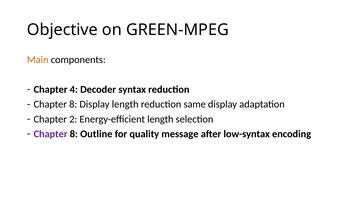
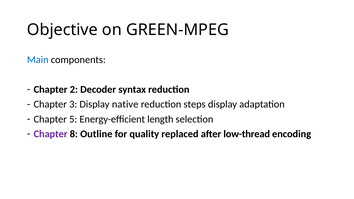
Main colour: orange -> blue
4: 4 -> 2
8 at (73, 104): 8 -> 3
Display length: length -> native
same: same -> steps
2: 2 -> 5
message: message -> replaced
low-syntax: low-syntax -> low-thread
